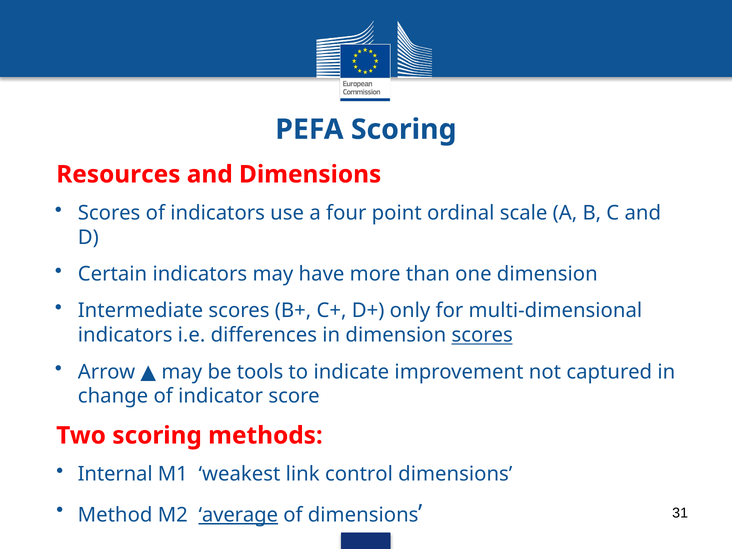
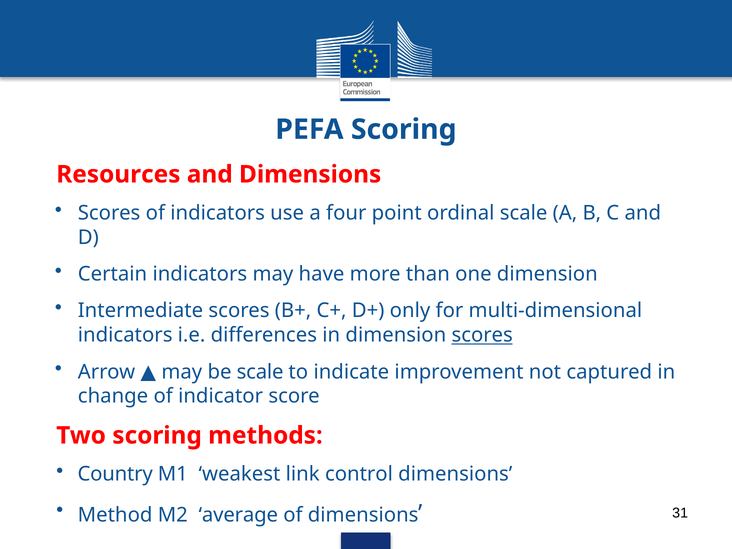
be tools: tools -> scale
Internal: Internal -> Country
average underline: present -> none
